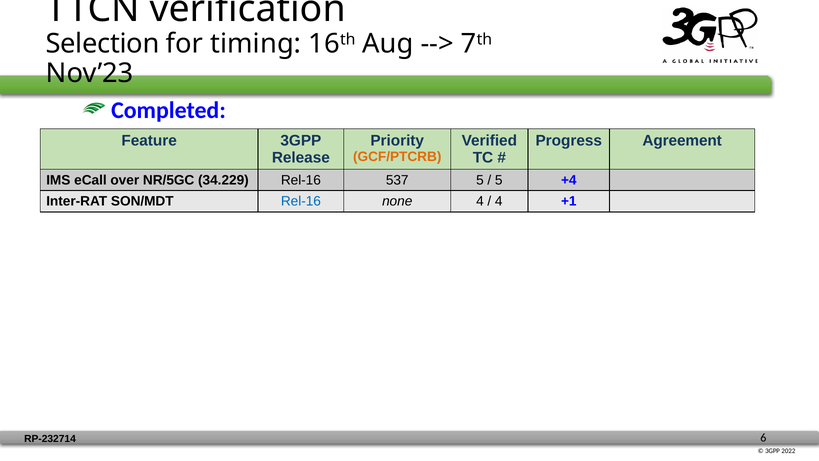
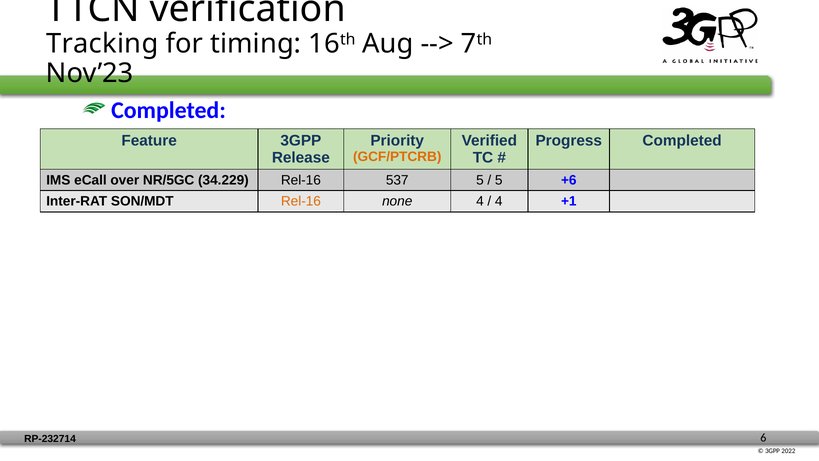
Selection: Selection -> Tracking
Progress Agreement: Agreement -> Completed
+4: +4 -> +6
Rel-16 at (301, 201) colour: blue -> orange
